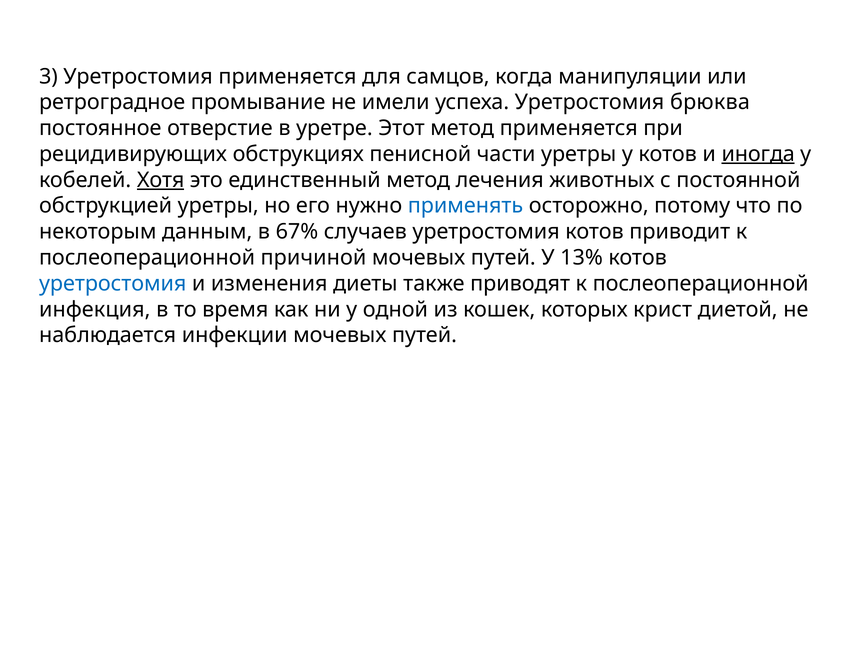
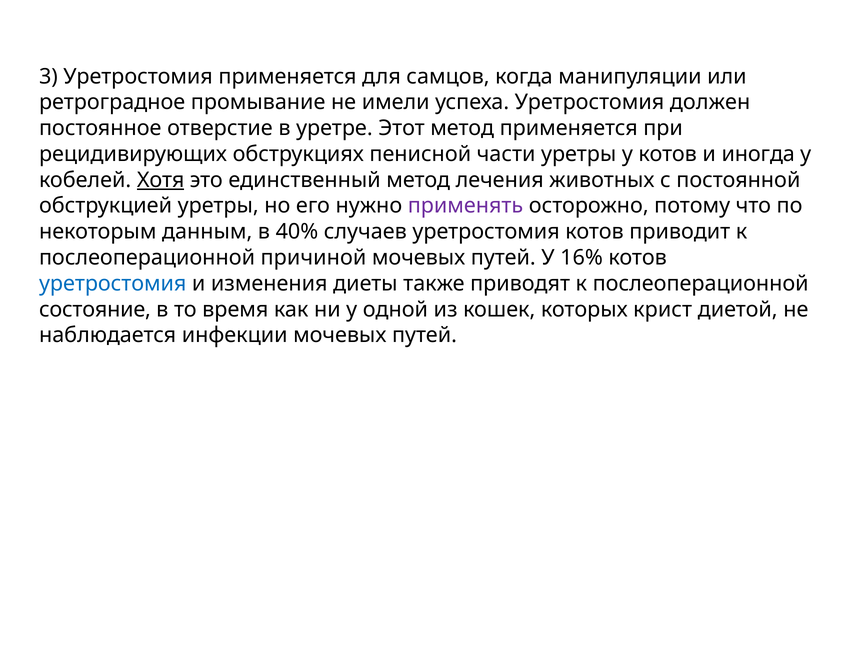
брюква: брюква -> должен
иногда underline: present -> none
применять colour: blue -> purple
67%: 67% -> 40%
13%: 13% -> 16%
инфекция: инфекция -> состояние
